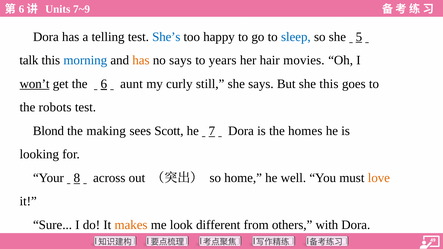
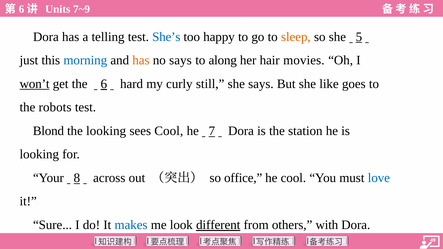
sleep colour: blue -> orange
talk: talk -> just
years: years -> along
aunt: aunt -> hard
she this: this -> like
the making: making -> looking
sees Scott: Scott -> Cool
homes: homes -> station
home: home -> office
he well: well -> cool
love colour: orange -> blue
makes colour: orange -> blue
different underline: none -> present
